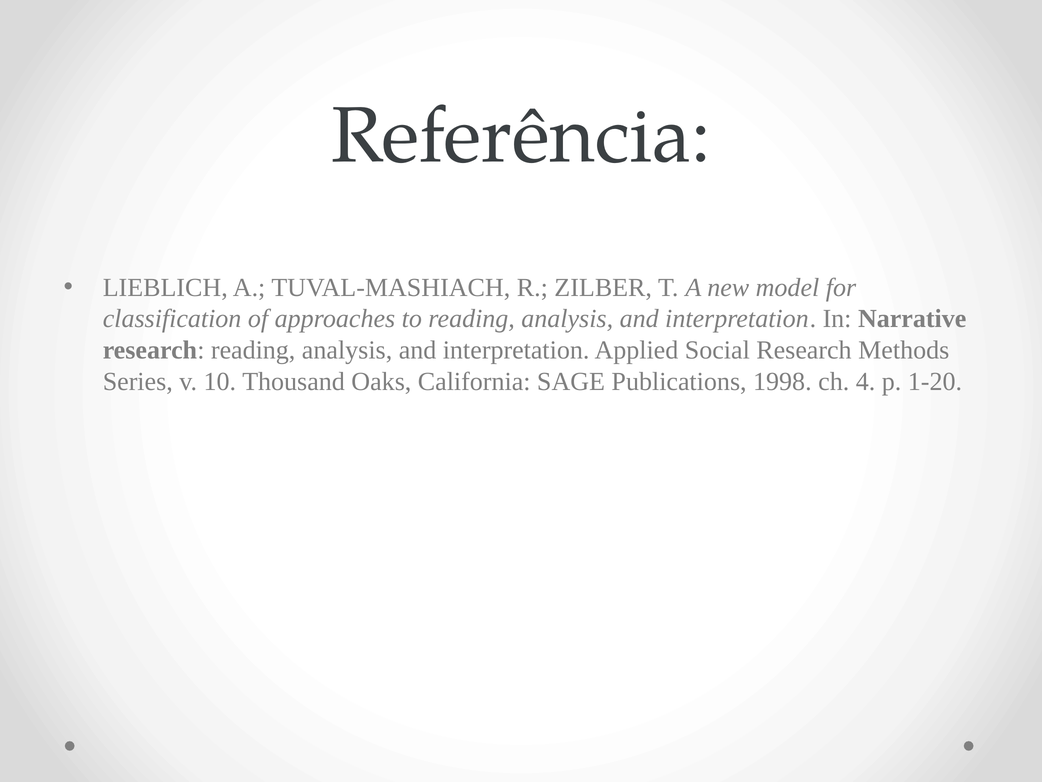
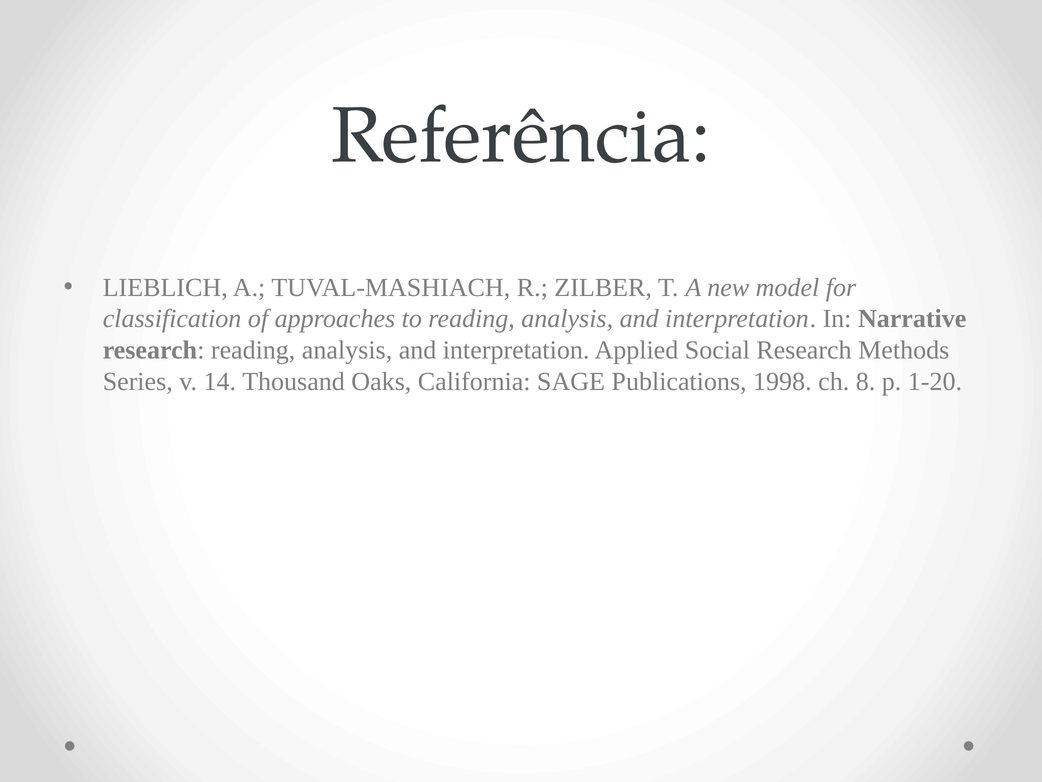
10: 10 -> 14
4: 4 -> 8
